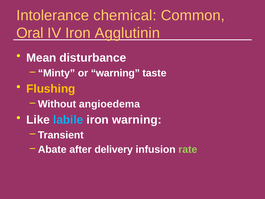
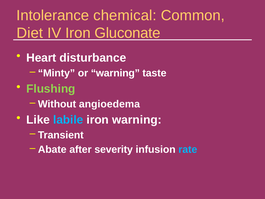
Oral: Oral -> Diet
Agglutinin: Agglutinin -> Gluconate
Mean: Mean -> Heart
Flushing colour: yellow -> light green
delivery: delivery -> severity
rate colour: light green -> light blue
